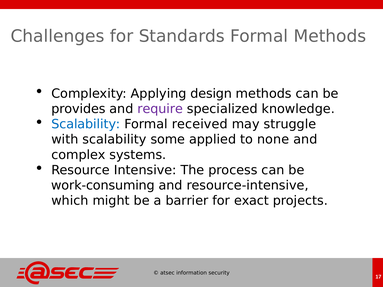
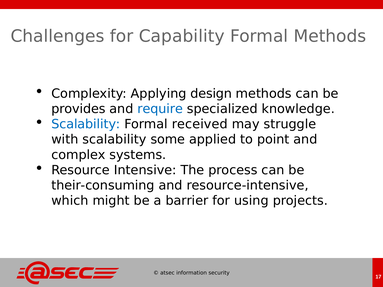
Standards: Standards -> Capability
require colour: purple -> blue
none: none -> point
work-consuming: work-consuming -> their-consuming
exact: exact -> using
